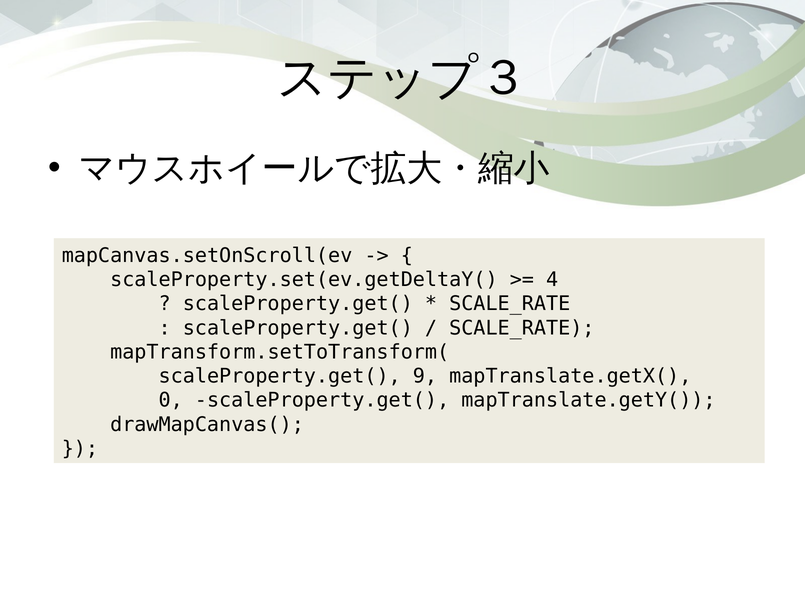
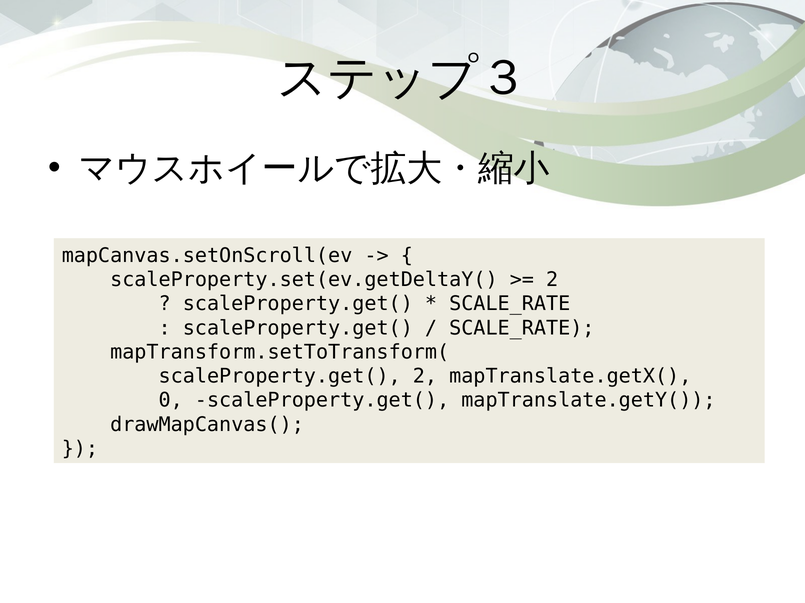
4 at (552, 280): 4 -> 2
scaleProperty.get( 9: 9 -> 2
